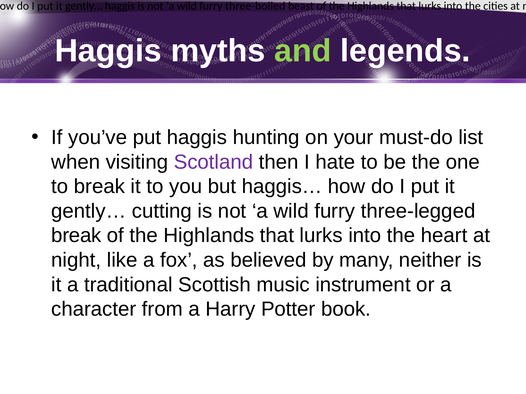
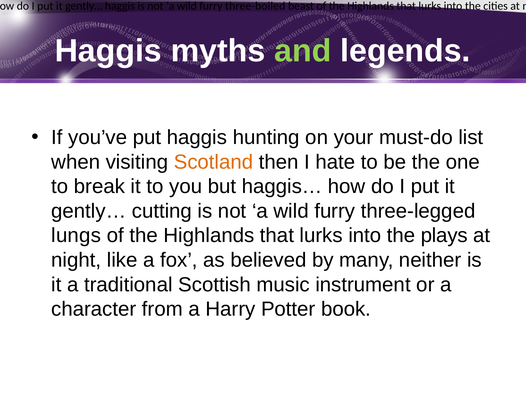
Scotland at (213, 162) colour: purple -> orange
break at (76, 236): break -> lungs
heart: heart -> plays
